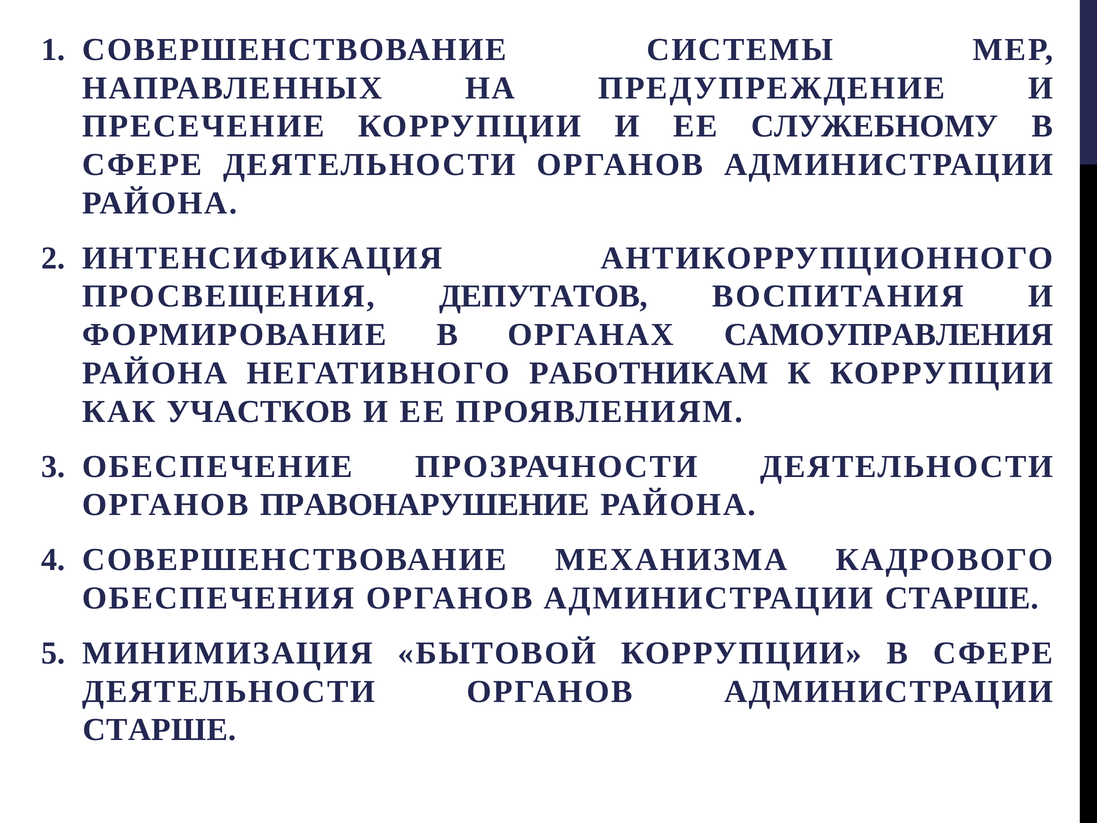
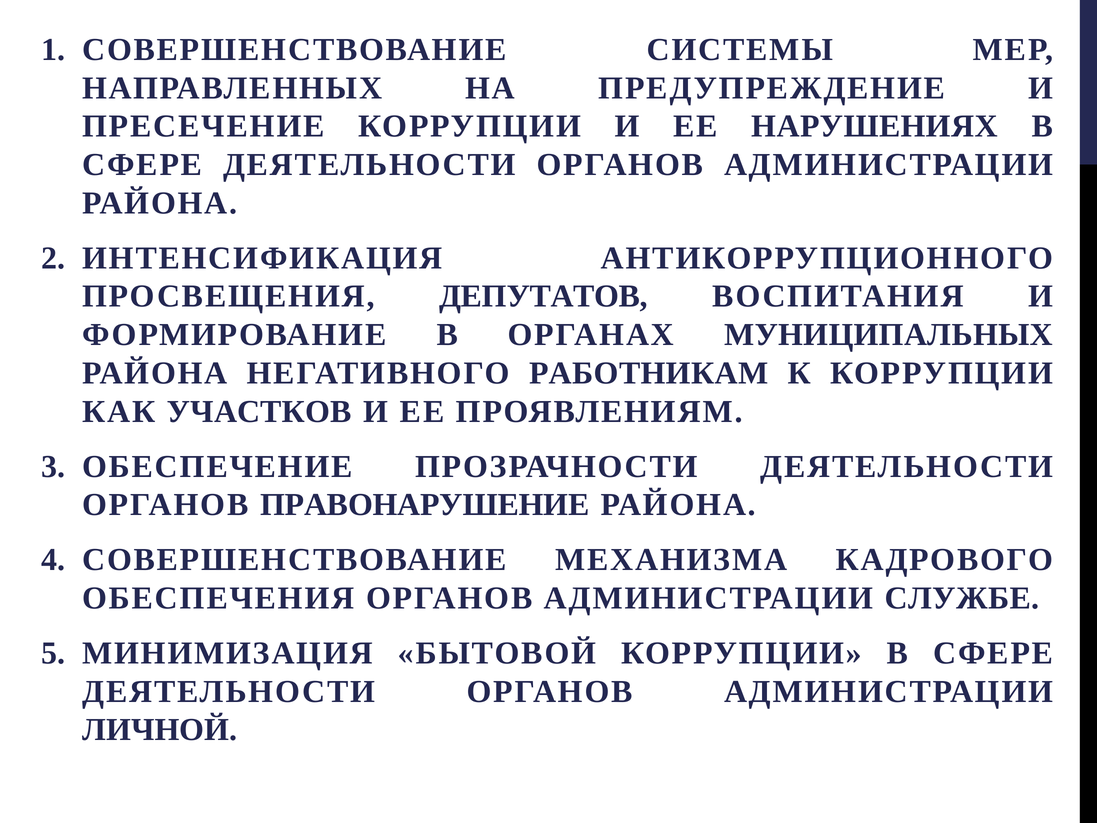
СЛУЖЕБНОМУ: СЛУЖЕБНОМУ -> НАРУШЕНИЯХ
САМОУПРАВЛЕНИЯ: САМОУПРАВЛЕНИЯ -> МУНИЦИПАЛЬНЫХ
ОБЕСПЕЧЕНИЯ ОРГАНОВ АДМИНИСТРАЦИИ СТАРШЕ: СТАРШЕ -> СЛУЖБЕ
СТАРШЕ at (160, 730): СТАРШЕ -> ЛИЧНОЙ
